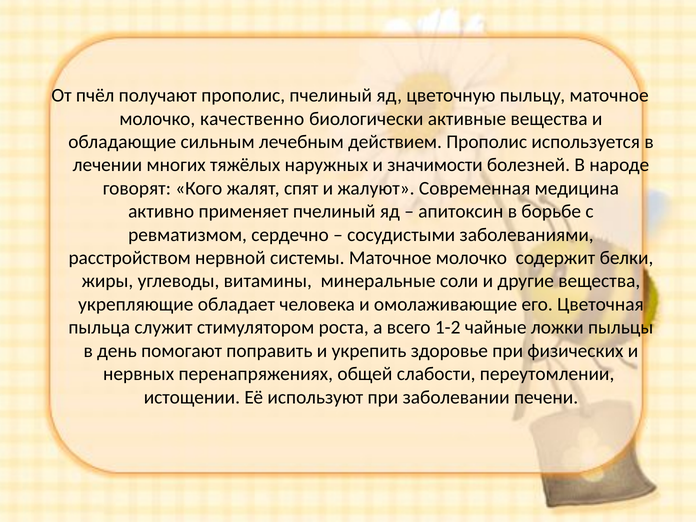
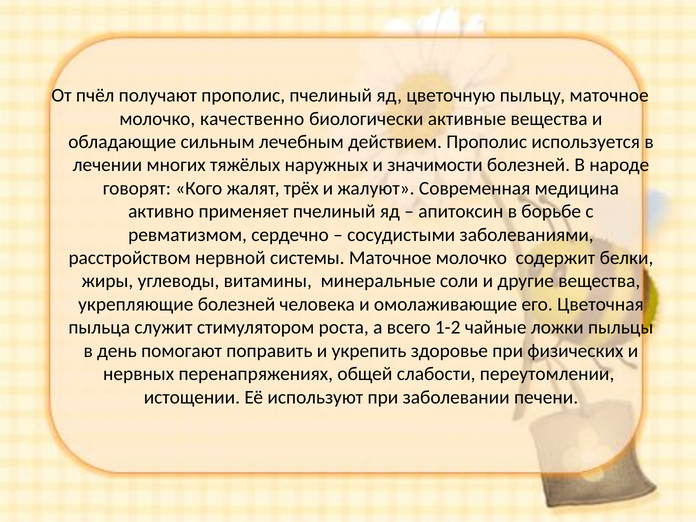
спят: спят -> трёх
укрепляющие обладает: обладает -> болезней
